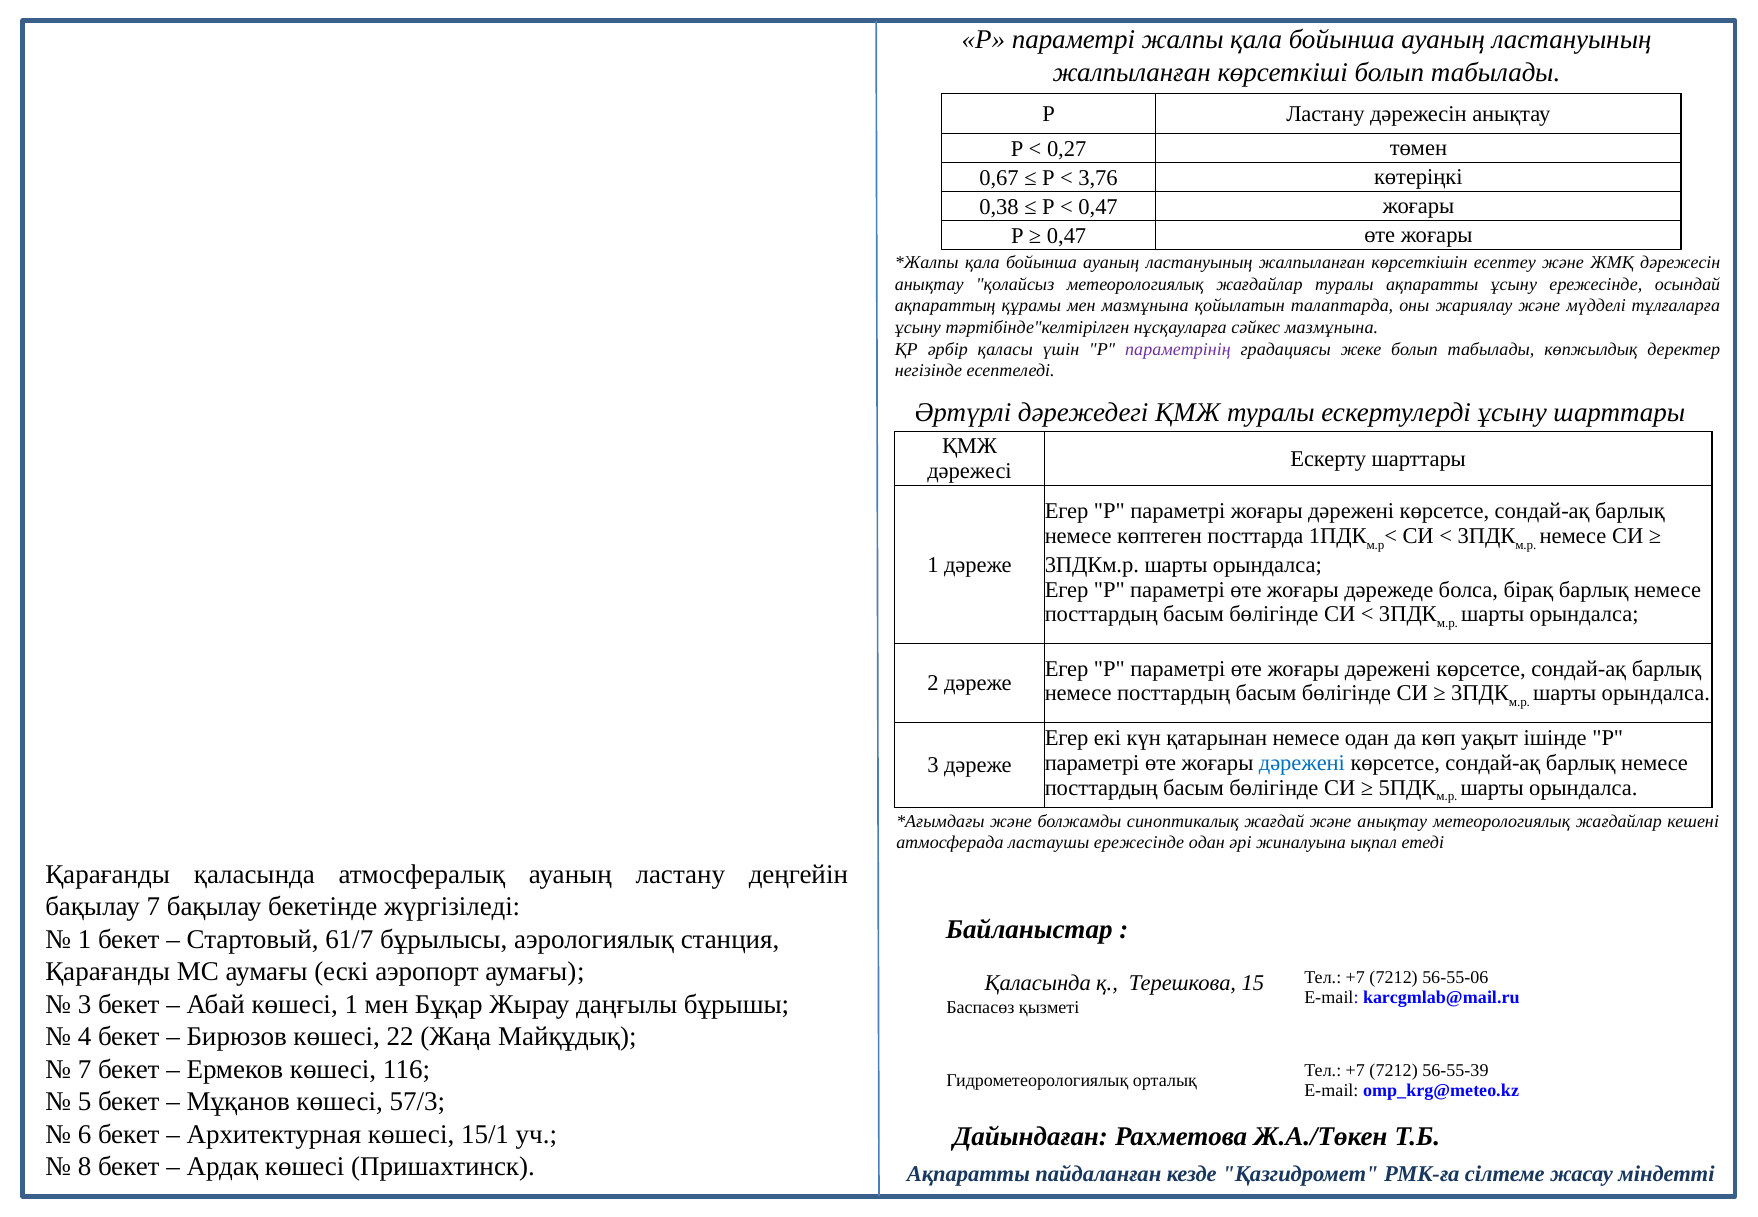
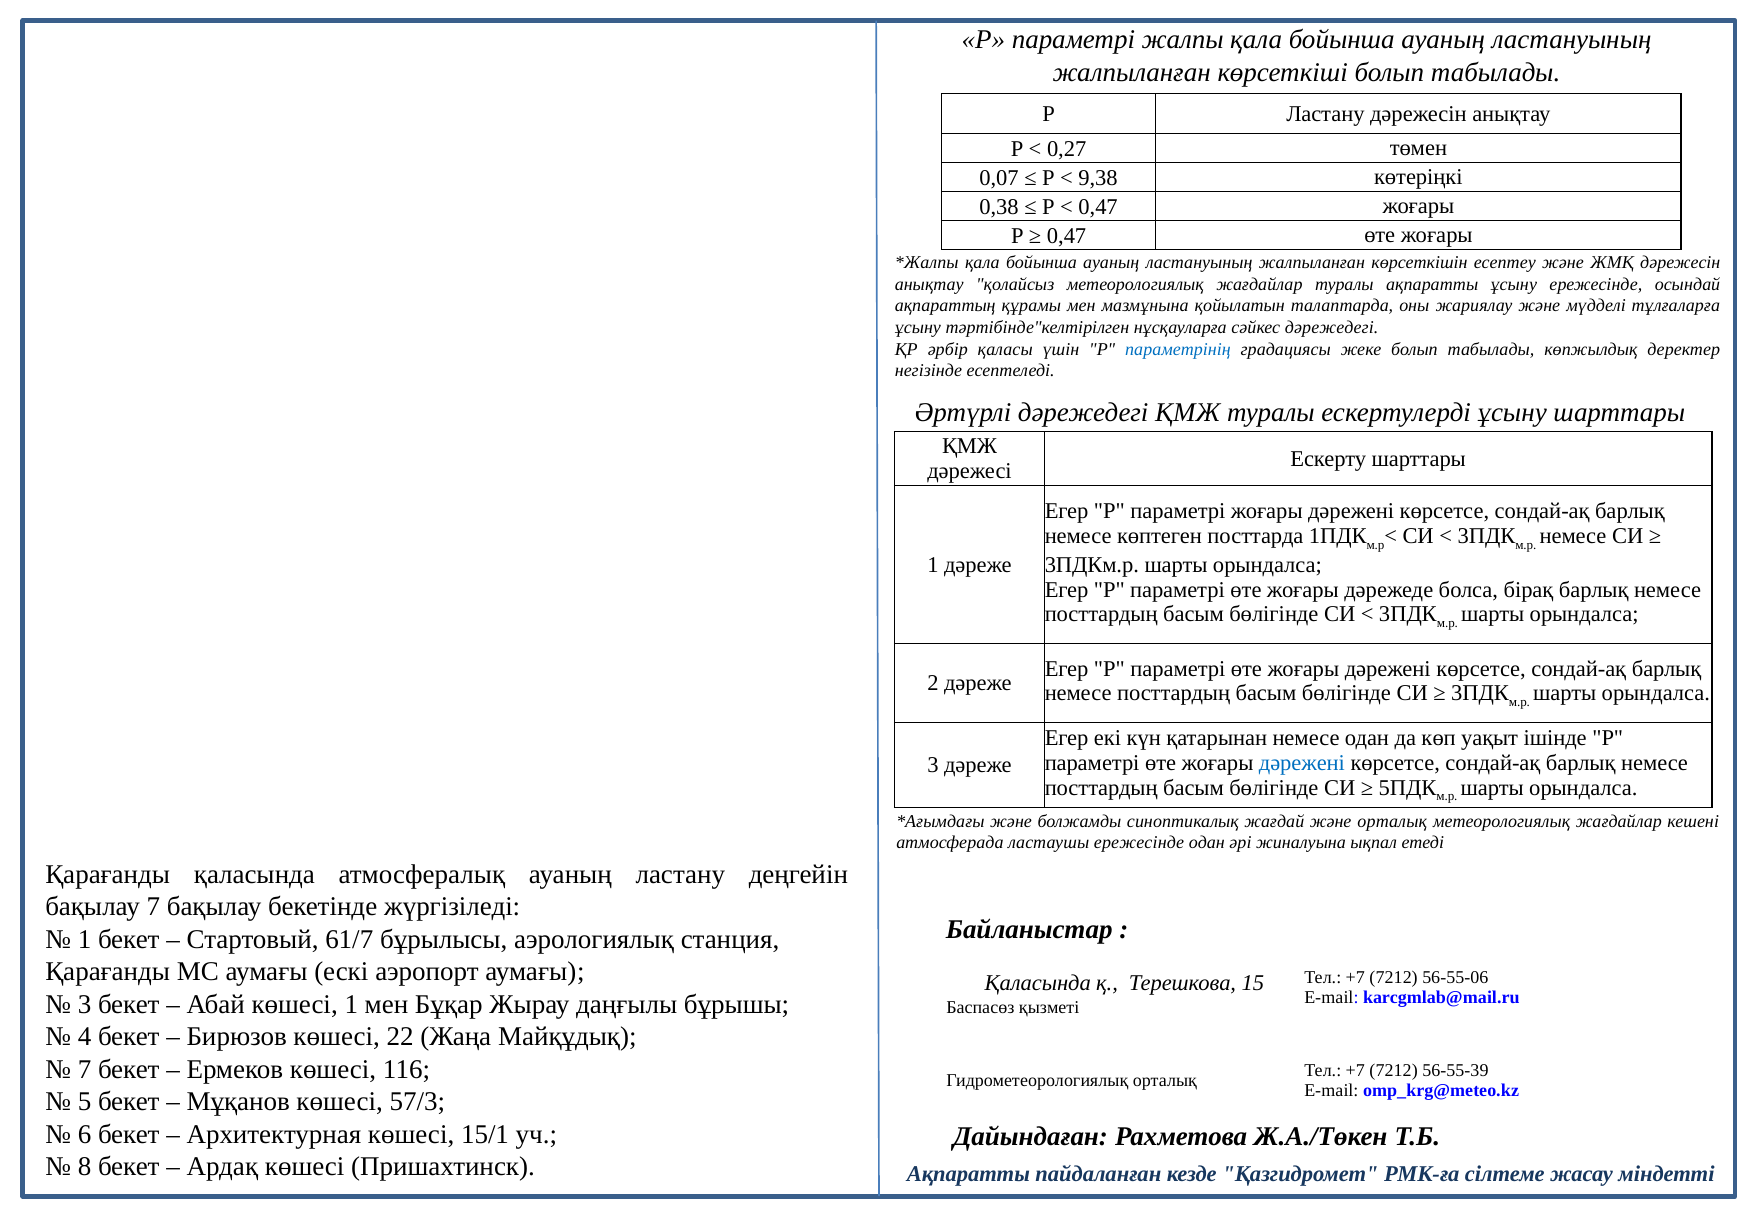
0,67: 0,67 -> 0,07
3,76: 3,76 -> 9,38
сәйкес мазмұнына: мазмұнына -> дәрежедегі
параметрінің colour: purple -> blue
және анықтау: анықтау -> орталық
